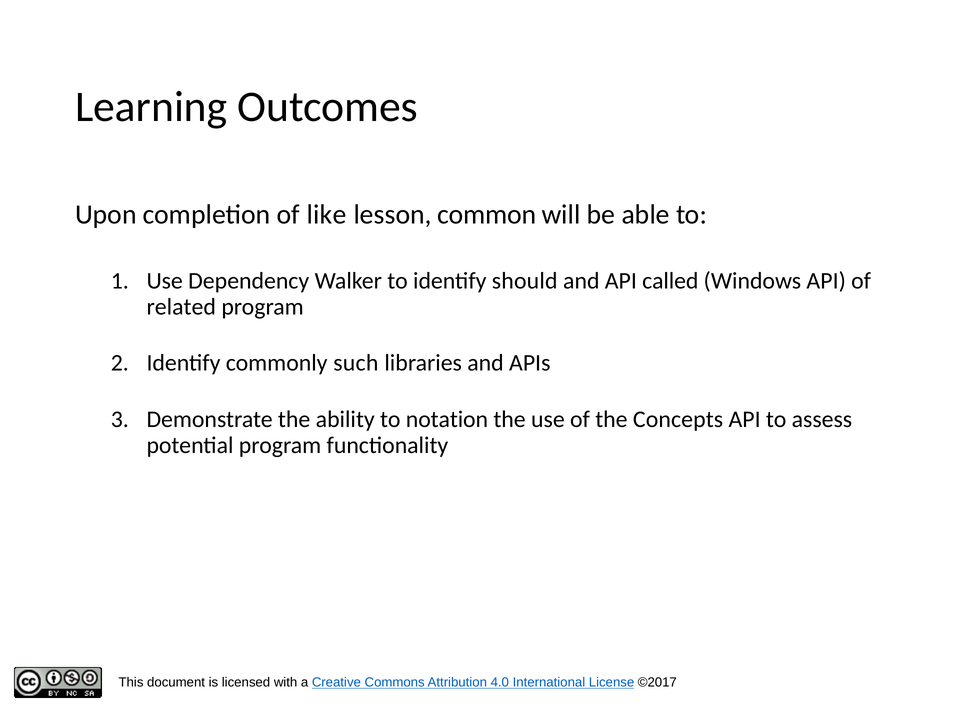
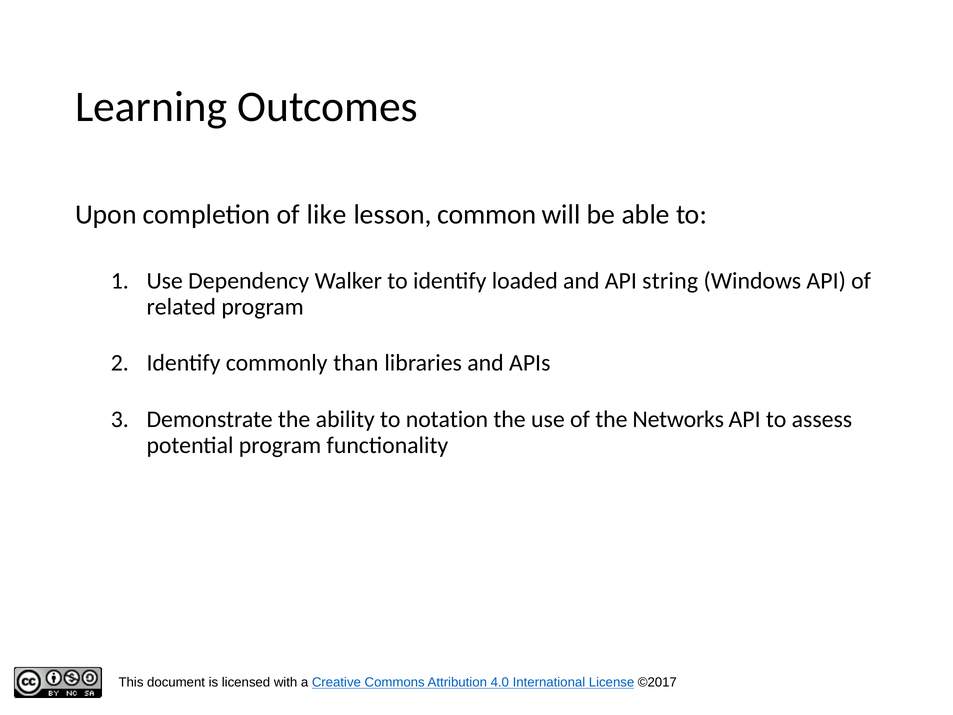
should: should -> loaded
called: called -> string
such: such -> than
Concepts: Concepts -> Networks
